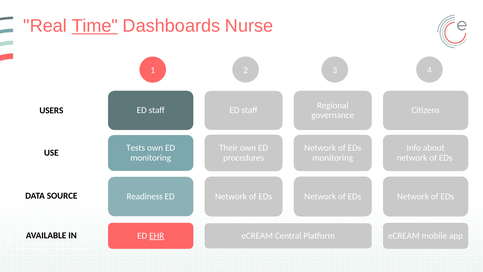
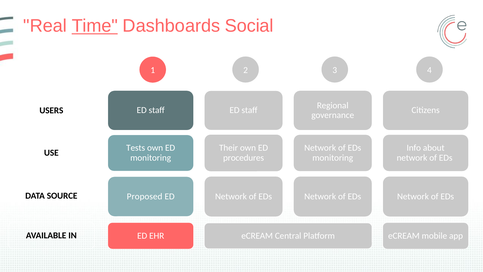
Nurse: Nurse -> Social
Readiness: Readiness -> Proposed
EHR underline: present -> none
